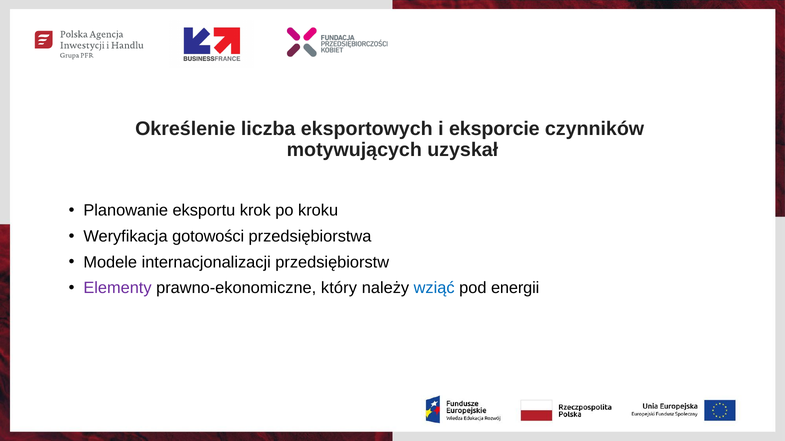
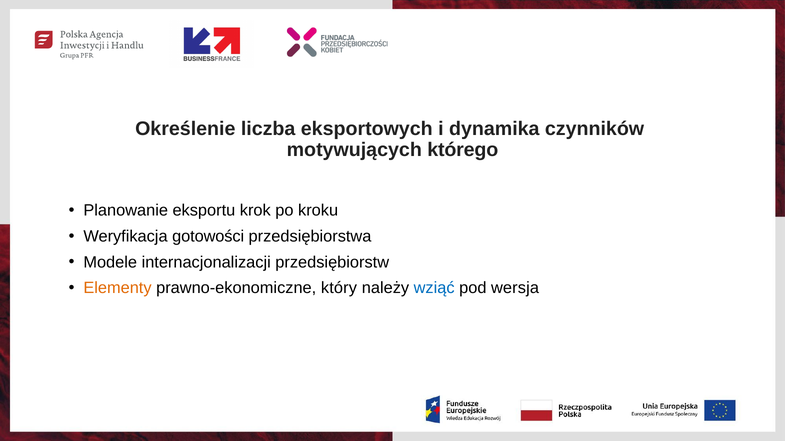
eksporcie: eksporcie -> dynamika
uzyskał: uzyskał -> którego
Elementy colour: purple -> orange
energii: energii -> wersja
